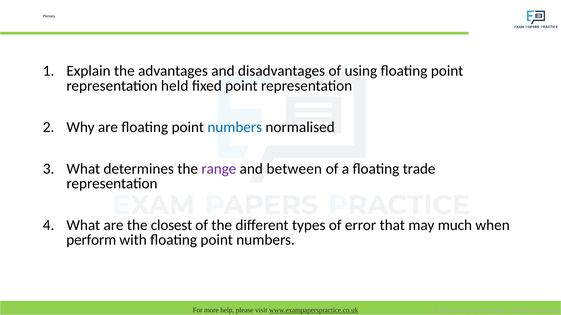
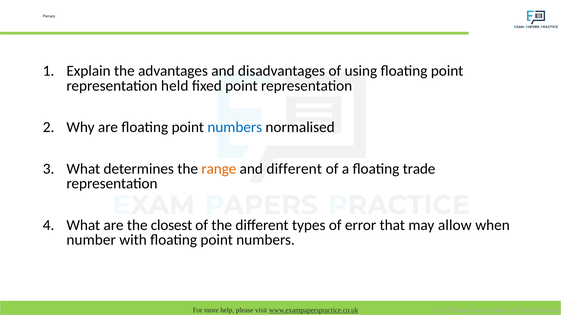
range colour: purple -> orange
and between: between -> different
much: much -> allow
perform: perform -> number
